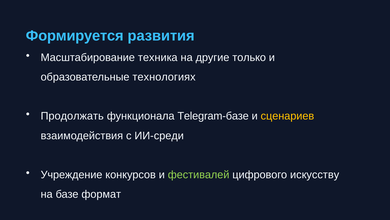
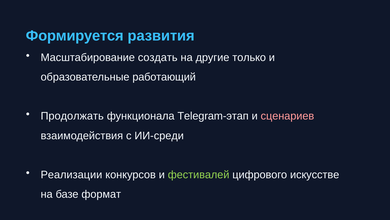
техника: техника -> создать
технологиях: технологиях -> работающий
Telegram-базе: Telegram-базе -> Telegram-этап
сценариев colour: yellow -> pink
Учреждение: Учреждение -> Реализации
искусству: искусству -> искусстве
